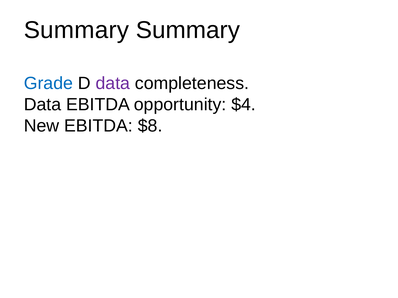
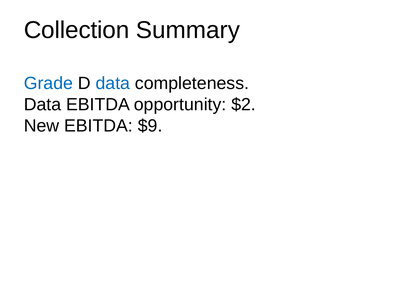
Summary at (76, 30): Summary -> Collection
data at (113, 83) colour: purple -> blue
$4: $4 -> $2
$8: $8 -> $9
